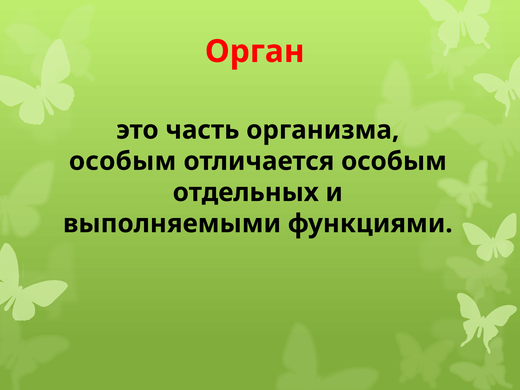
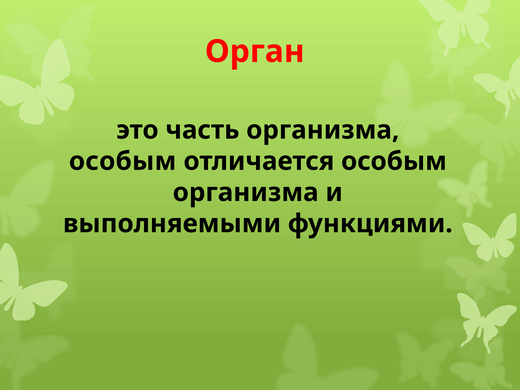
отдельных at (246, 192): отдельных -> организма
